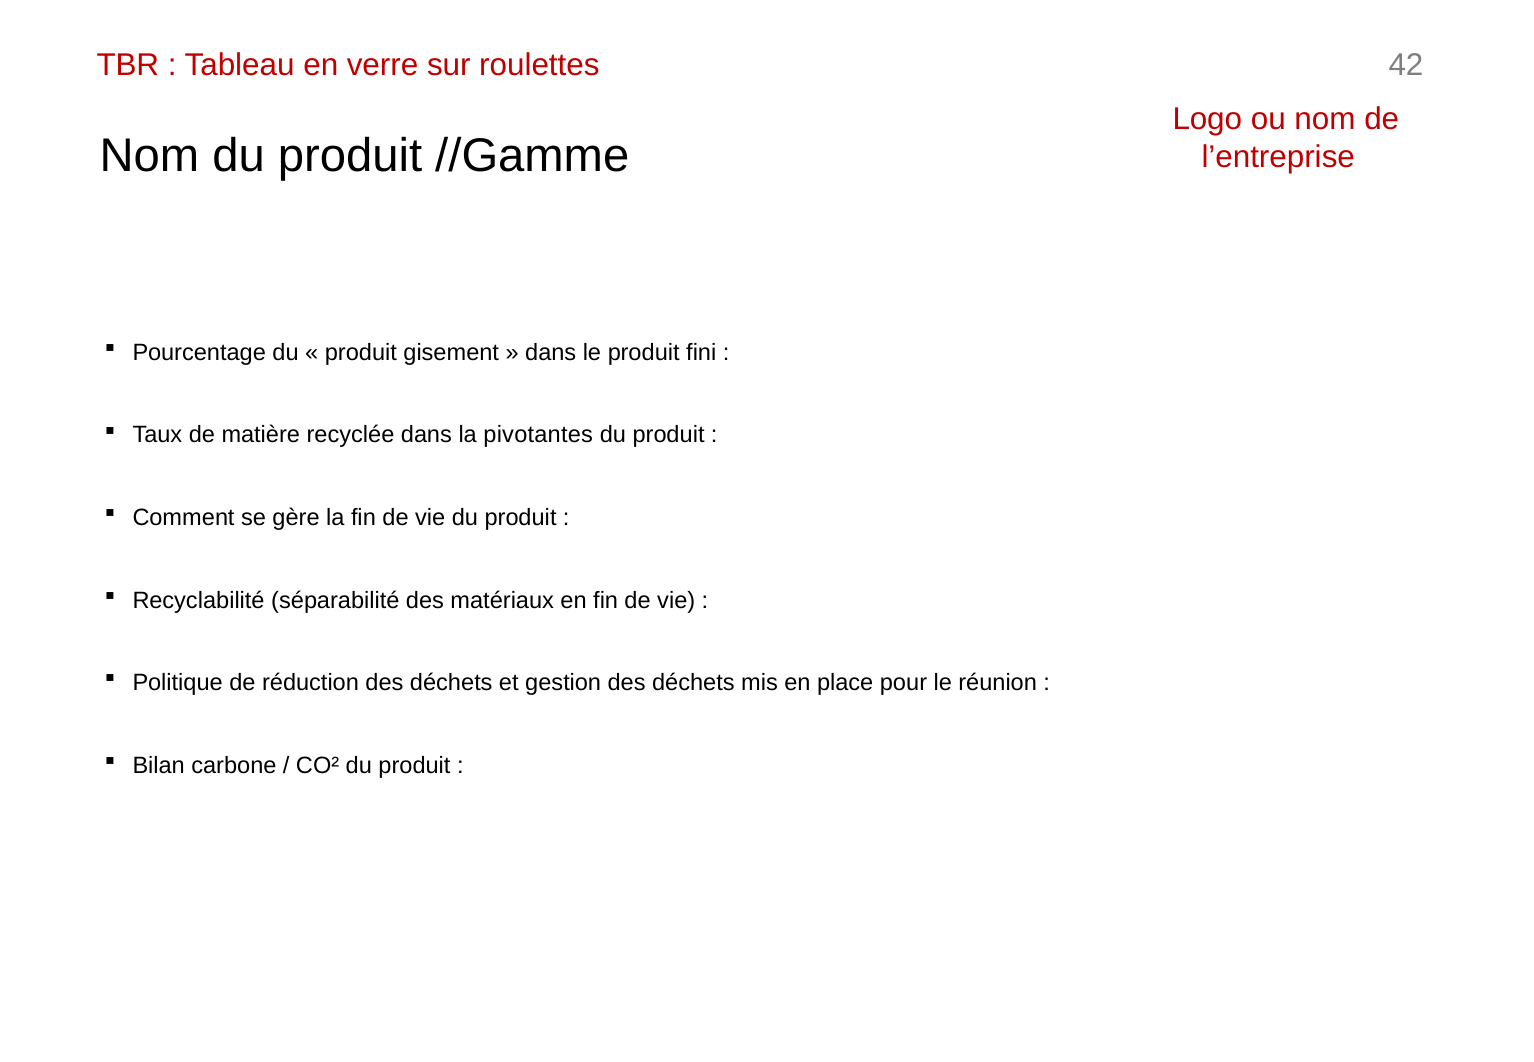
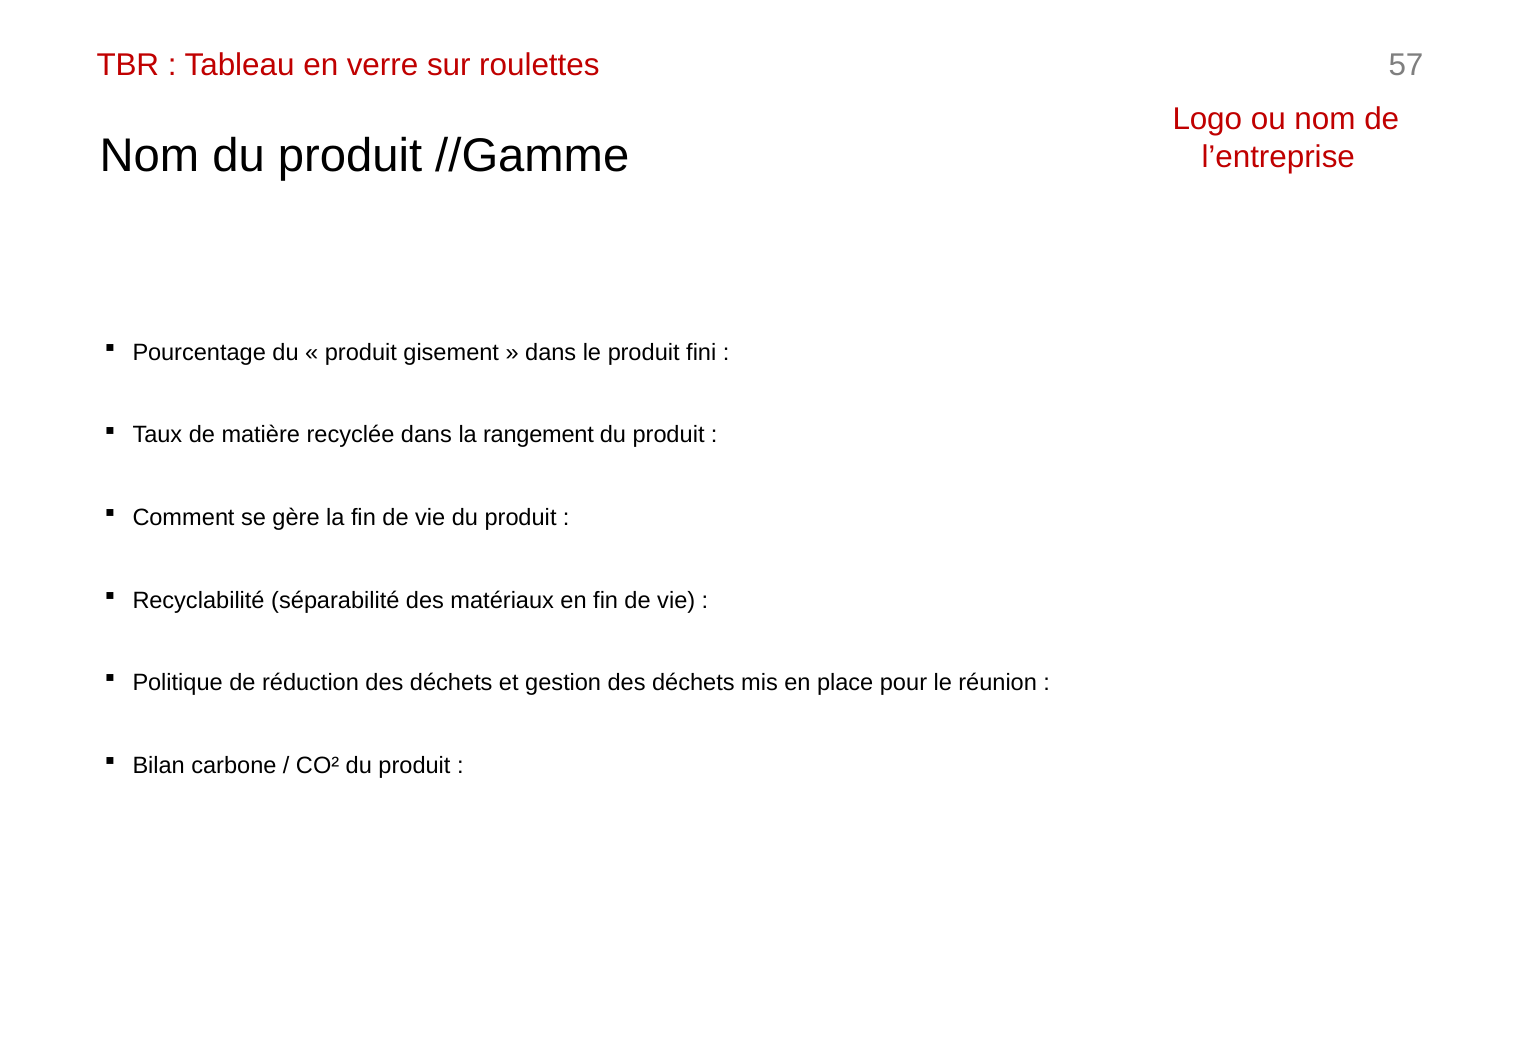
42: 42 -> 57
pivotantes: pivotantes -> rangement
